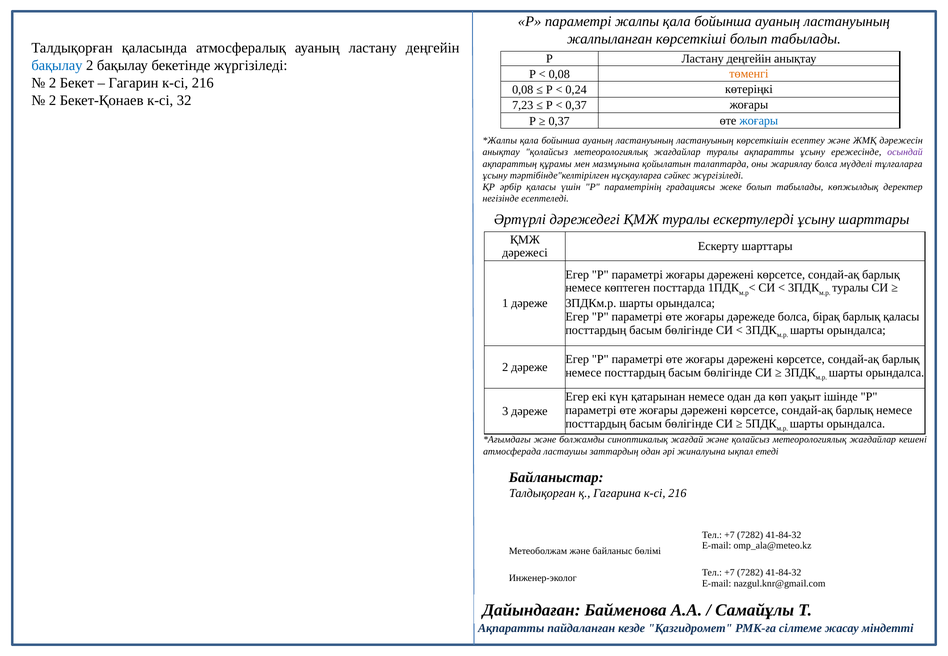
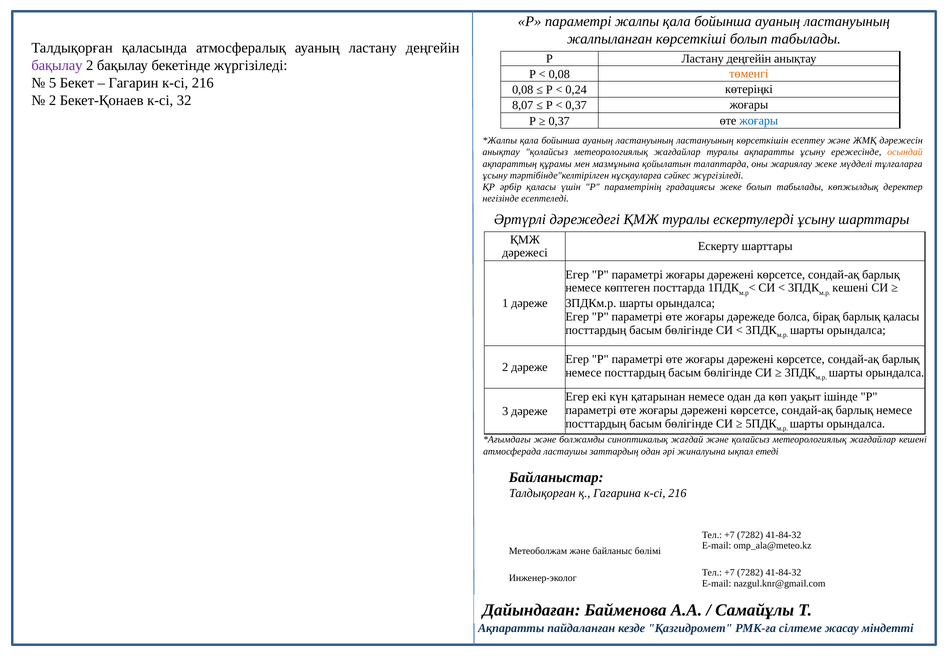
бақылау at (57, 66) colour: blue -> purple
2 at (53, 83): 2 -> 5
7,23: 7,23 -> 8,07
осындай colour: purple -> orange
жариялау болса: болса -> жеке
туралы at (850, 288): туралы -> кешені
